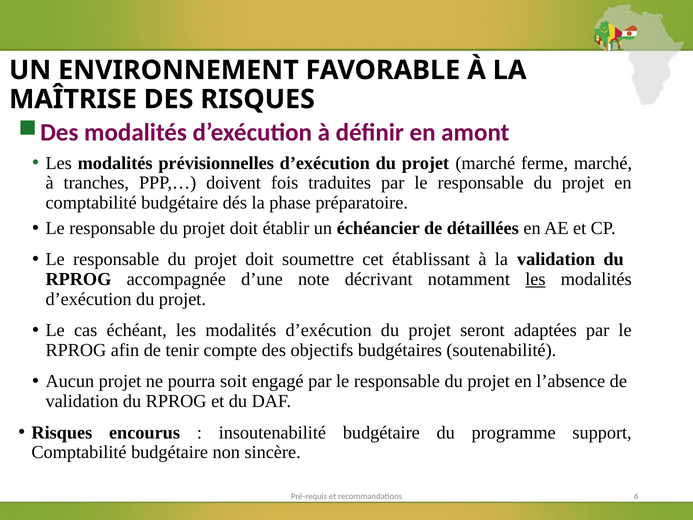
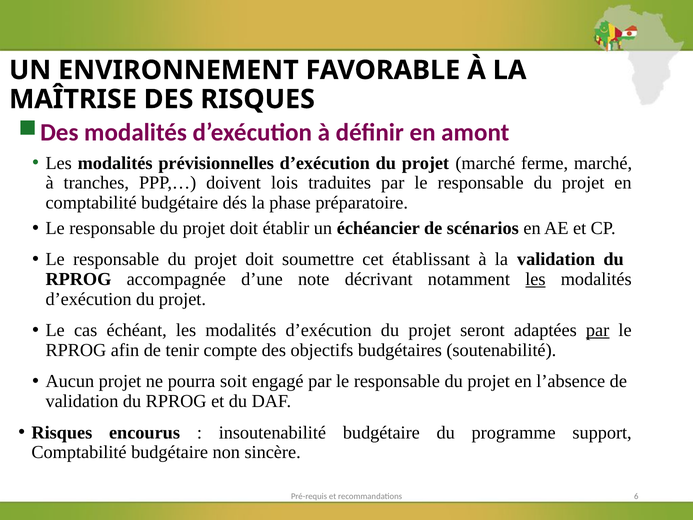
fois: fois -> lois
détaillées: détaillées -> scénarios
par at (598, 330) underline: none -> present
